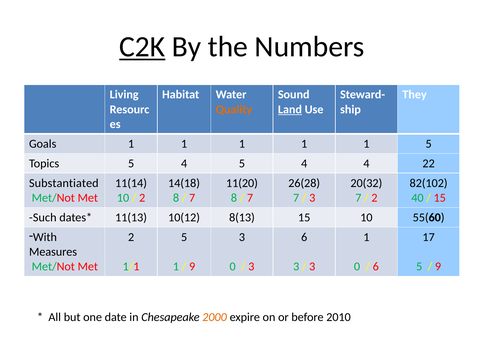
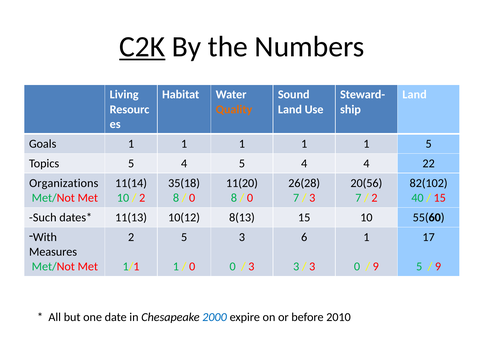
They at (415, 95): They -> Land
Land at (290, 109) underline: present -> none
Substantiated: Substantiated -> Organizations
14(18: 14(18 -> 35(18
20(32: 20(32 -> 20(56
7 at (192, 198): 7 -> 0
7 at (250, 198): 7 -> 0
9 at (192, 267): 9 -> 0
6 at (376, 267): 6 -> 9
2000 colour: orange -> blue
